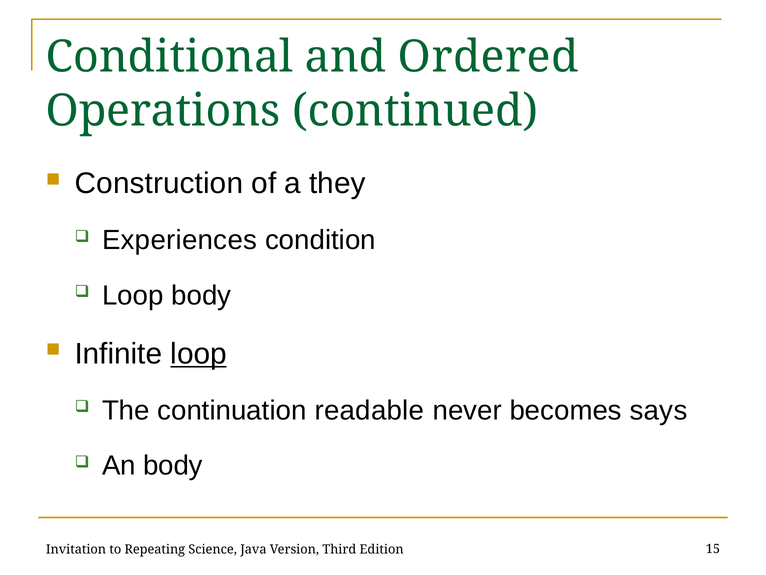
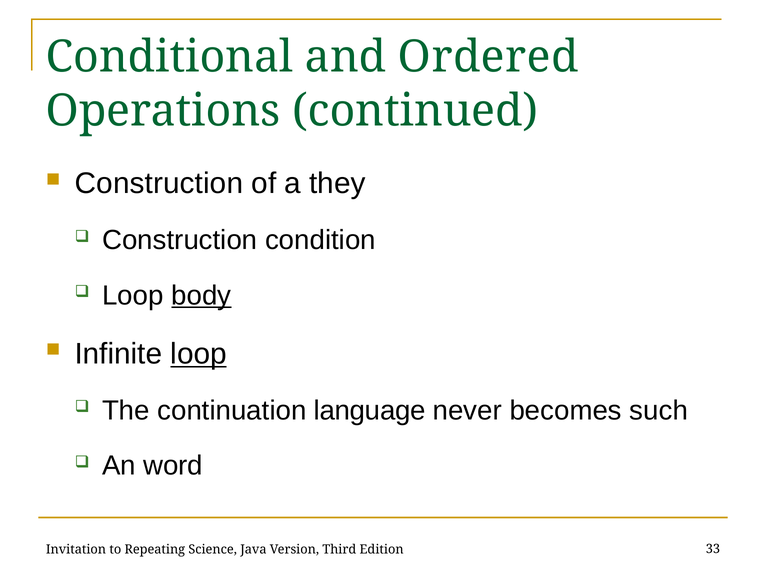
Experiences at (180, 240): Experiences -> Construction
body at (201, 295) underline: none -> present
readable: readable -> language
says: says -> such
An body: body -> word
15: 15 -> 33
